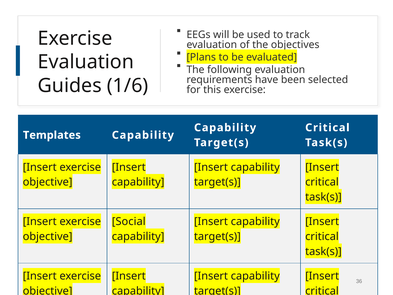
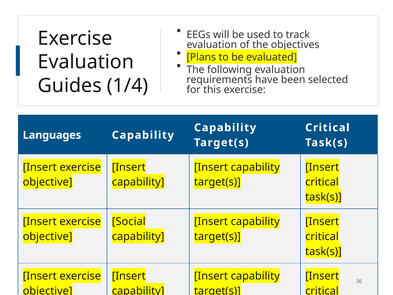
1/6: 1/6 -> 1/4
Templates: Templates -> Languages
